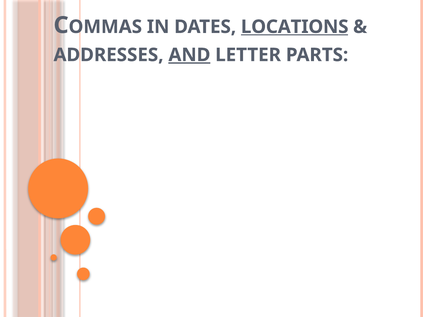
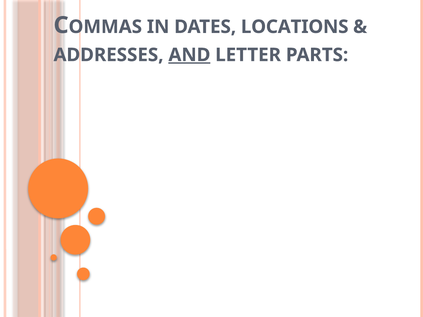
LOCATIONS underline: present -> none
